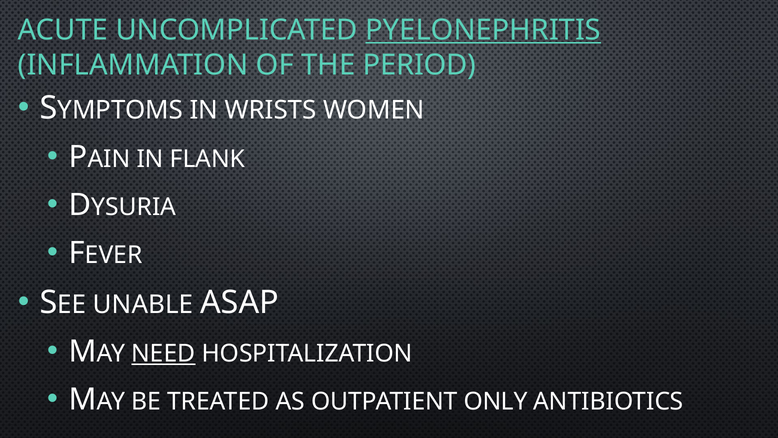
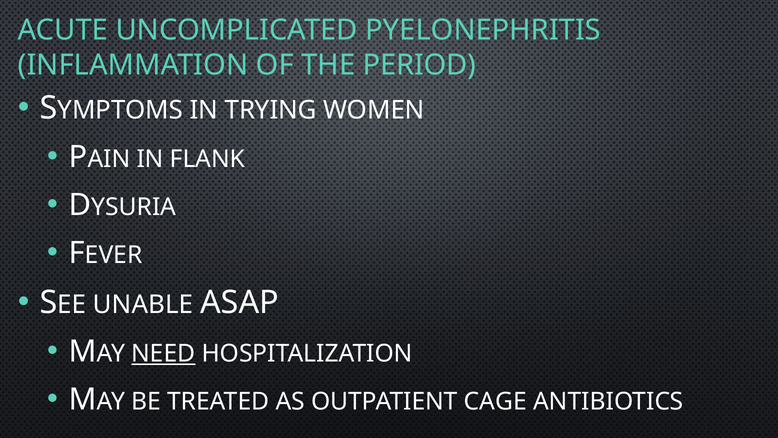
PYELONEPHRITIS underline: present -> none
WRISTS: WRISTS -> TRYING
ONLY: ONLY -> CAGE
